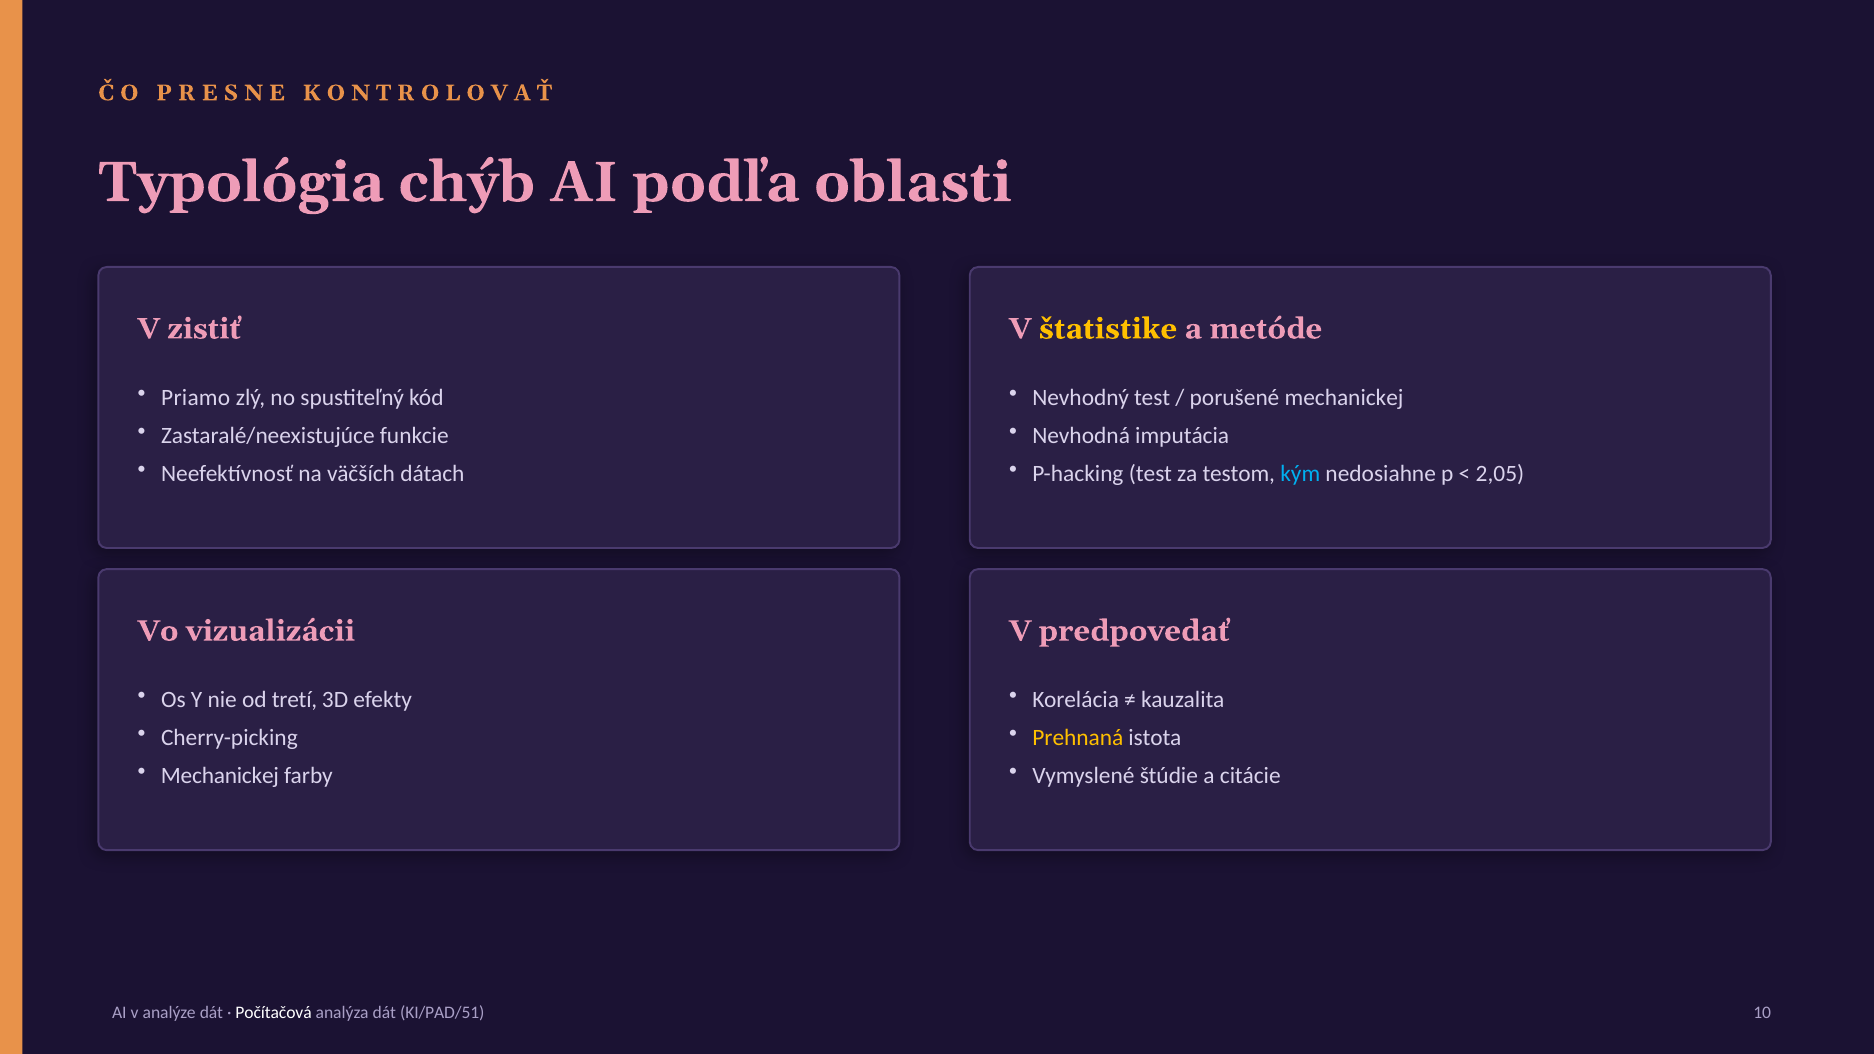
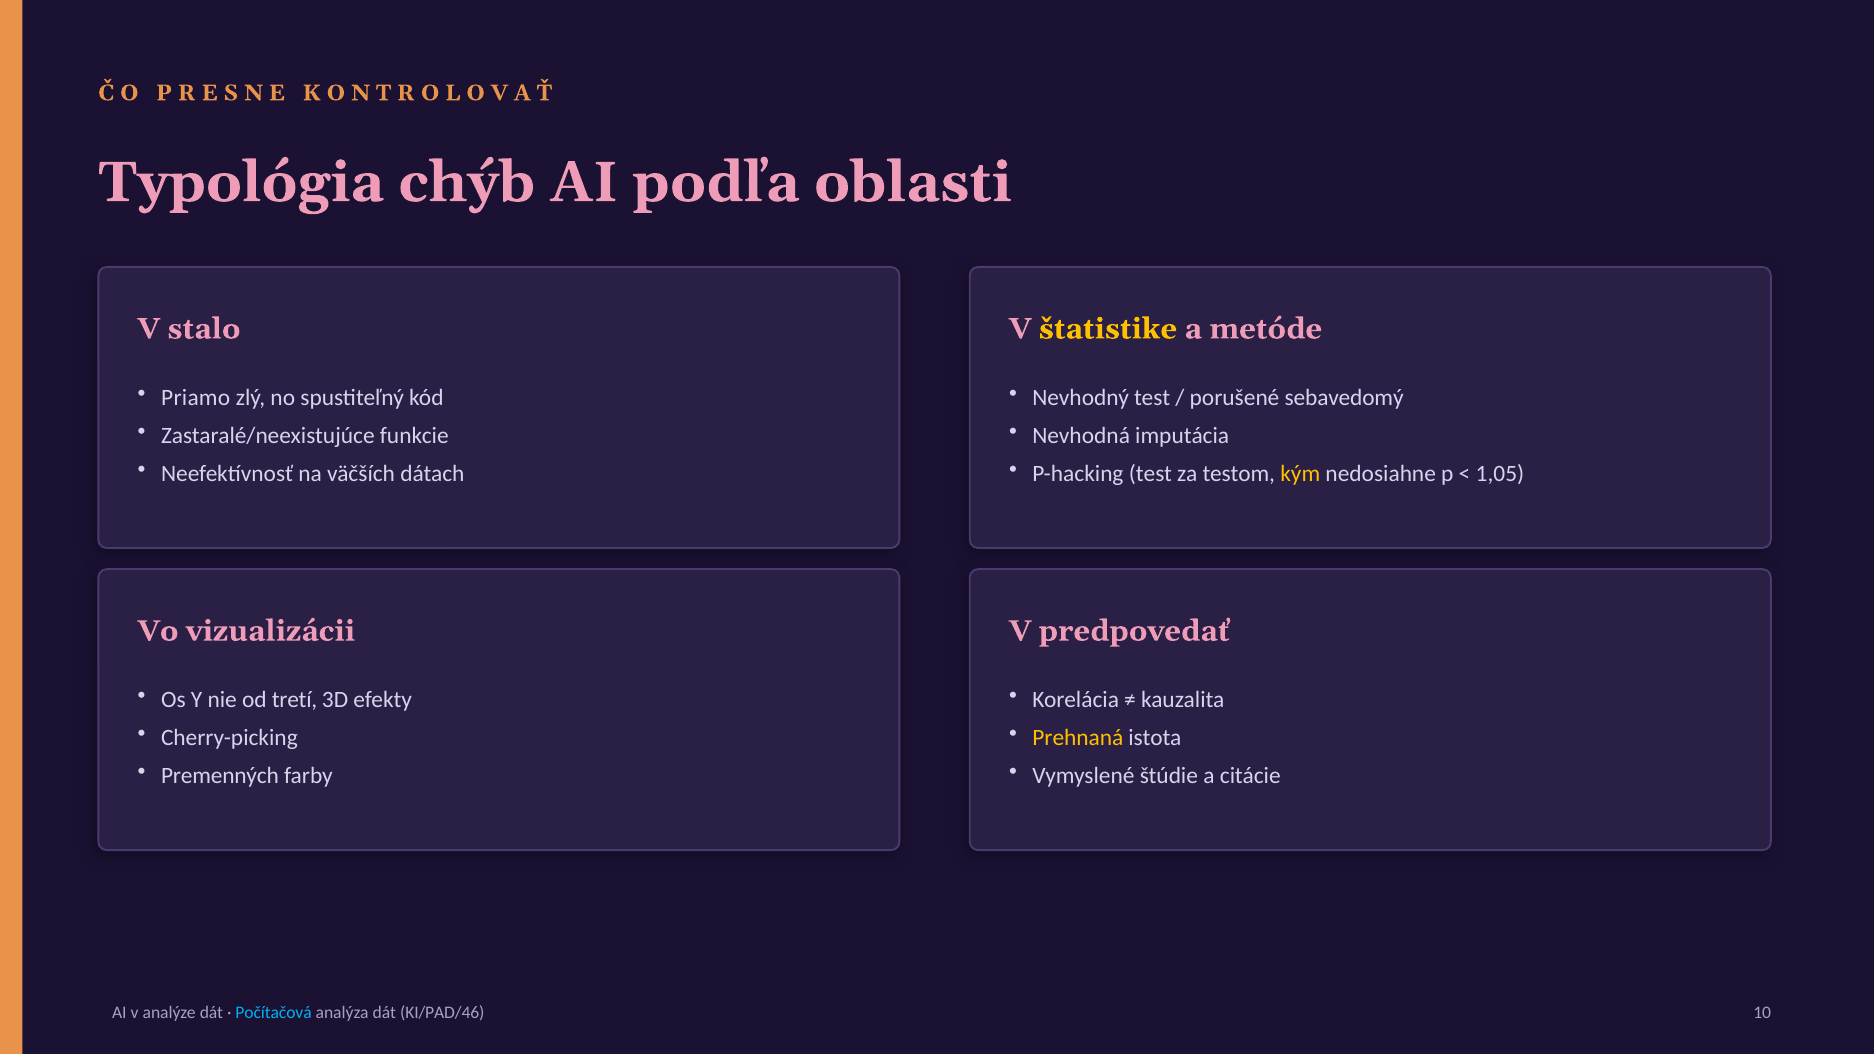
zistiť: zistiť -> stalo
porušené mechanickej: mechanickej -> sebavedomý
kým colour: light blue -> yellow
2,05: 2,05 -> 1,05
Mechanickej at (220, 776): Mechanickej -> Premenných
Počítačová colour: white -> light blue
KI/PAD/51: KI/PAD/51 -> KI/PAD/46
